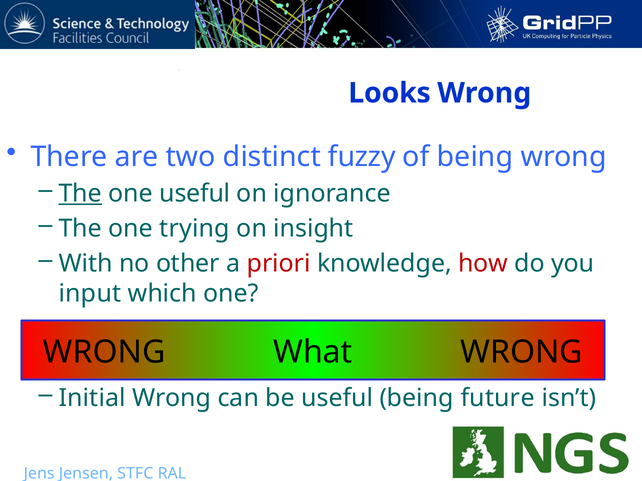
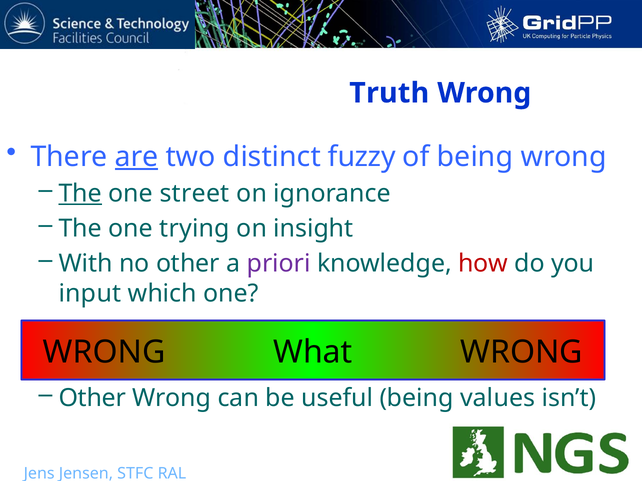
Looks: Looks -> Truth
are underline: none -> present
one useful: useful -> street
priori colour: red -> purple
Initial at (92, 399): Initial -> Other
future: future -> values
